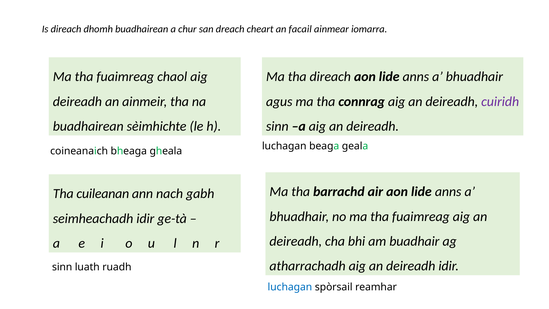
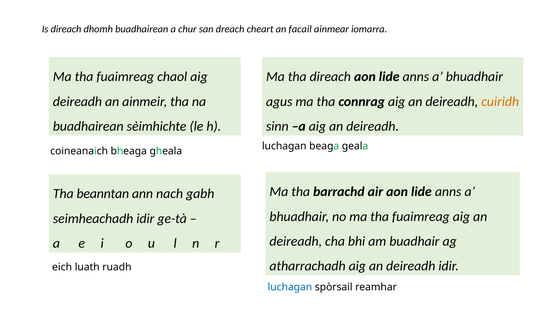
cuiridh colour: purple -> orange
cuileanan: cuileanan -> beanntan
sinn at (62, 267): sinn -> eich
